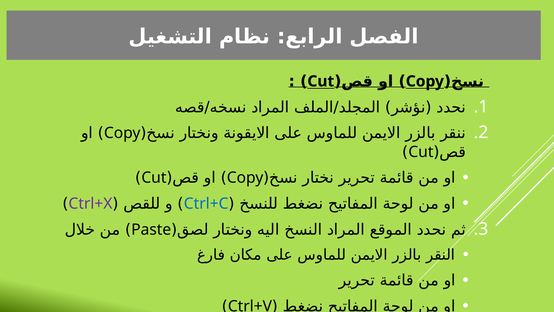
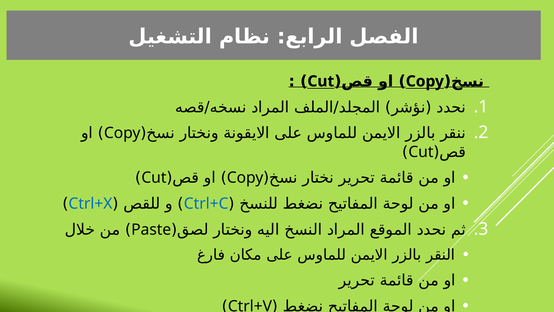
Ctrl+X colour: purple -> blue
